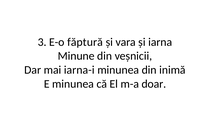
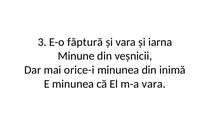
iarna-i: iarna-i -> orice-i
m-a doar: doar -> vara
